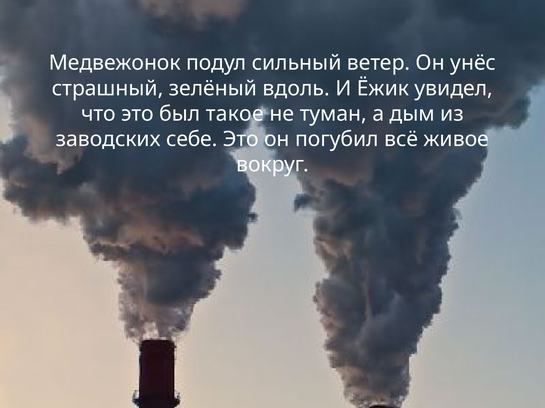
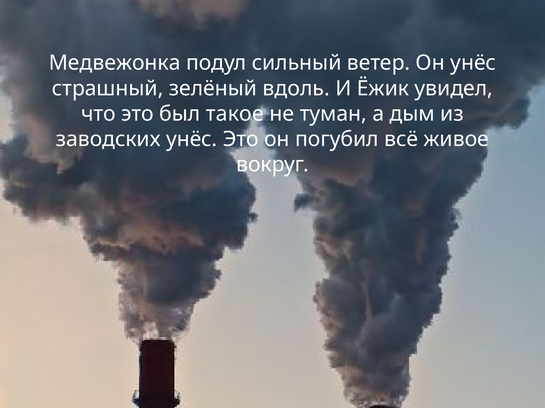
Медвежонок: Медвежонок -> Медвежонка
заводских себе: себе -> унёс
